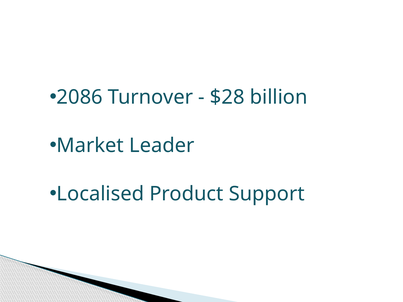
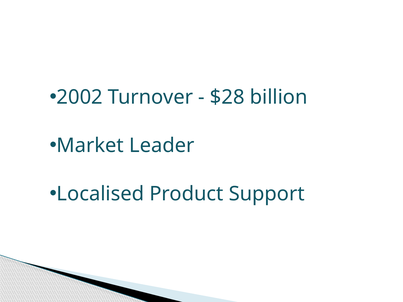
2086: 2086 -> 2002
